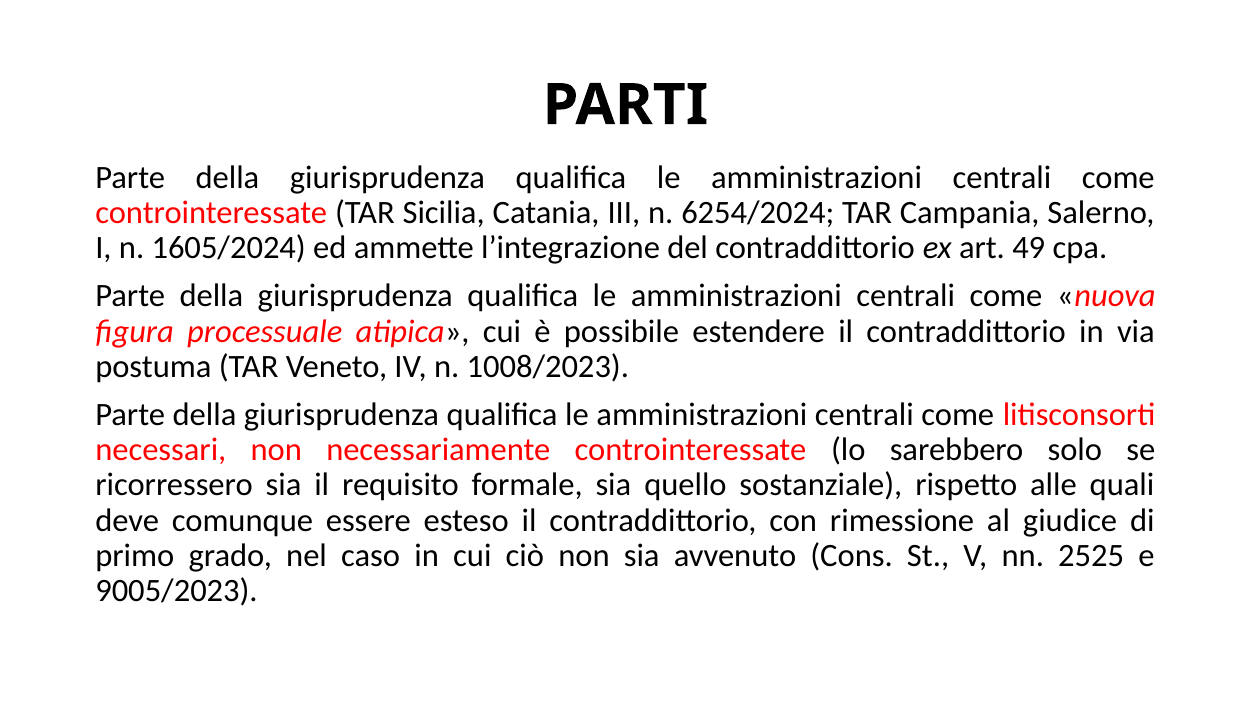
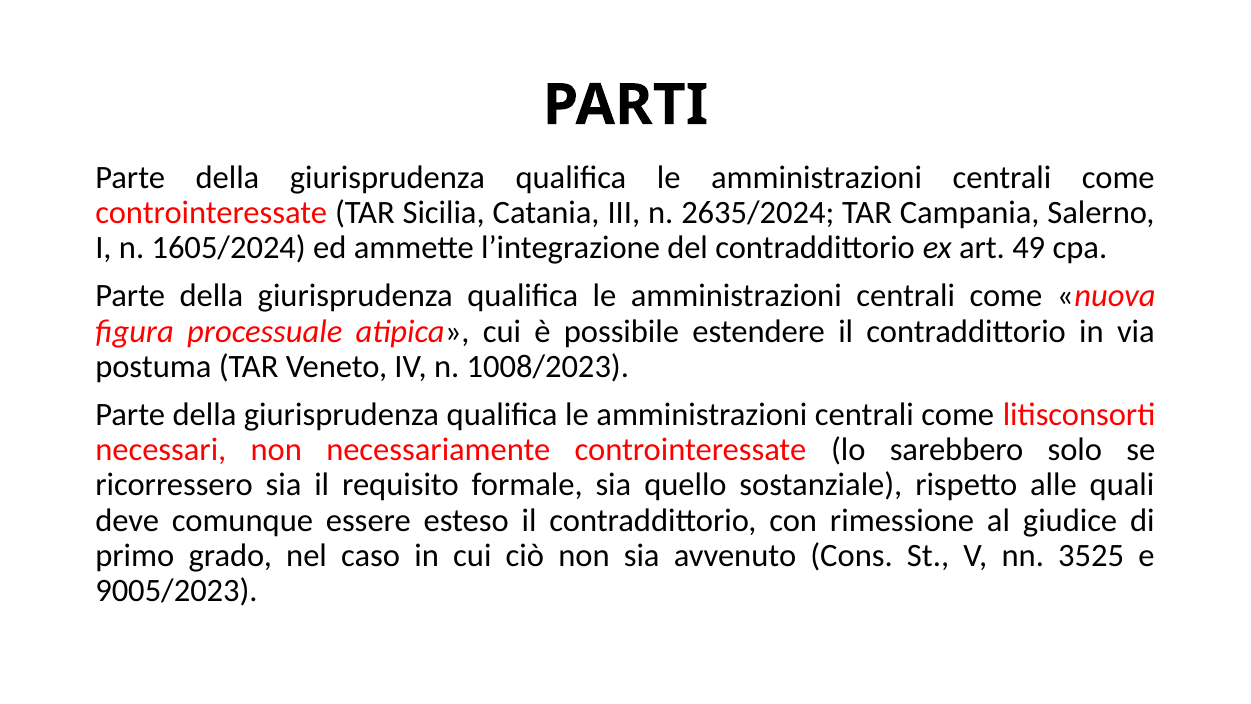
6254/2024: 6254/2024 -> 2635/2024
2525: 2525 -> 3525
